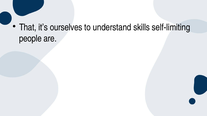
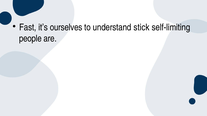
That: That -> Fast
skills: skills -> stick
